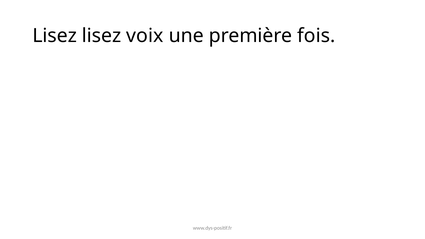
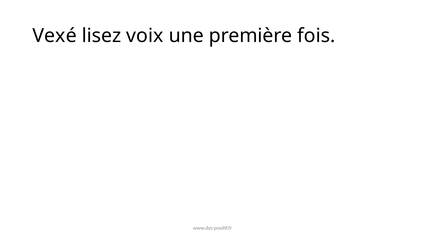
Lisez at (55, 36): Lisez -> Vexé
